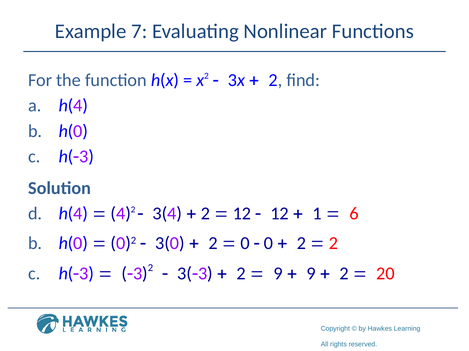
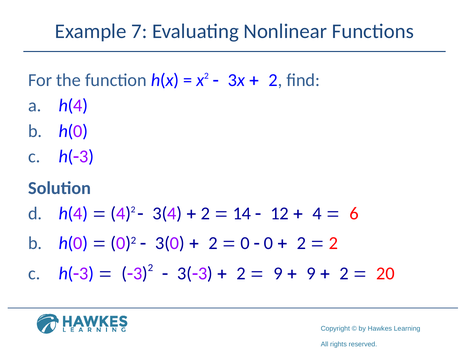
12 at (242, 214): 12 -> 14
1: 1 -> 4
